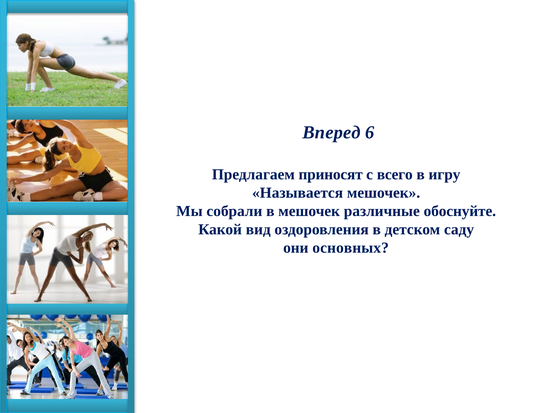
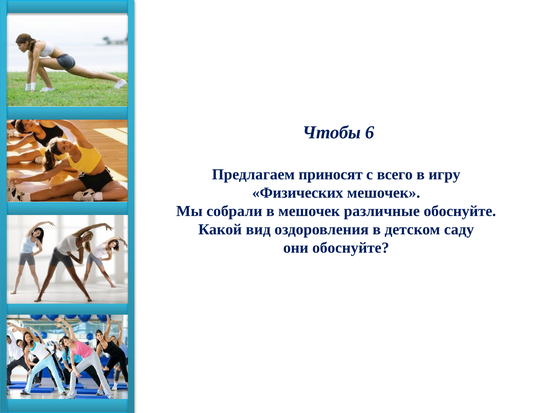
Вперед: Вперед -> Чтобы
Называется: Называется -> Физических
они основных: основных -> обоснуйте
